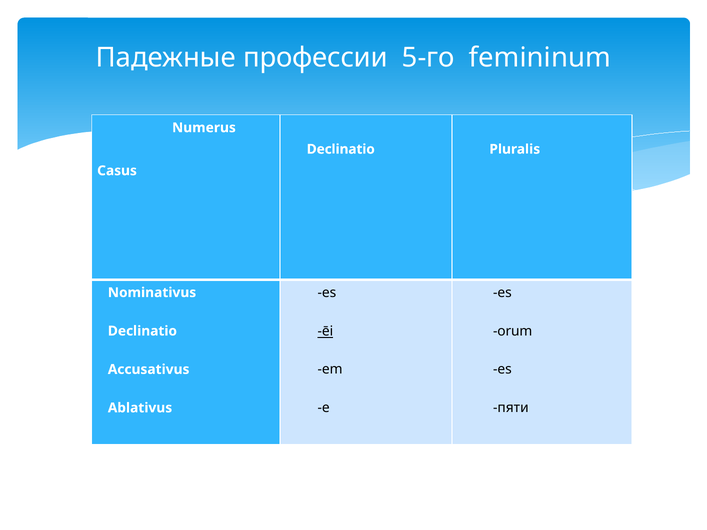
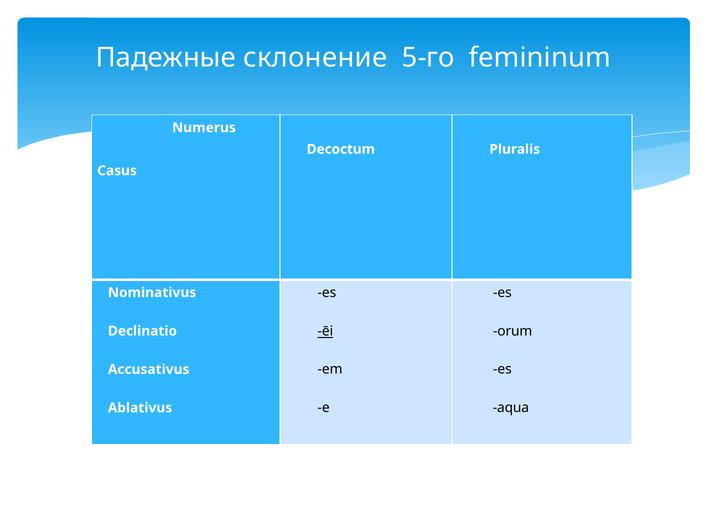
профессии: профессии -> склонение
Declinatio at (341, 149): Declinatio -> Decoctum
пяти: пяти -> aqua
